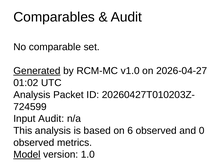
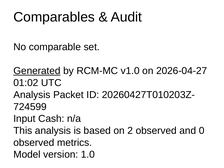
Input Audit: Audit -> Cash
6: 6 -> 2
Model underline: present -> none
